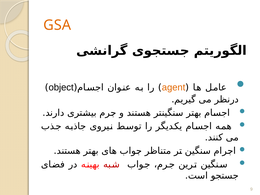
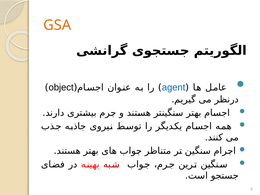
agent colour: orange -> blue
